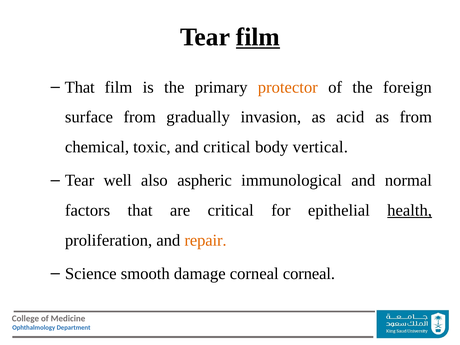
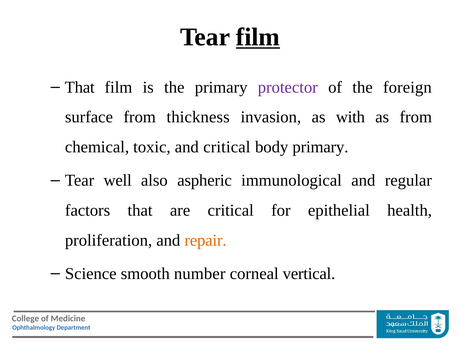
protector colour: orange -> purple
gradually: gradually -> thickness
acid: acid -> with
body vertical: vertical -> primary
normal: normal -> regular
health underline: present -> none
damage: damage -> number
corneal corneal: corneal -> vertical
